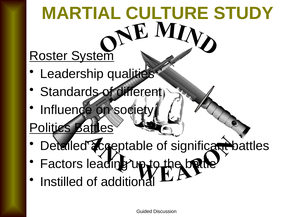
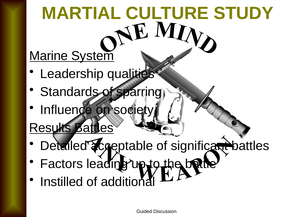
Roster: Roster -> Marine
different: different -> sparring
Politics: Politics -> Results
